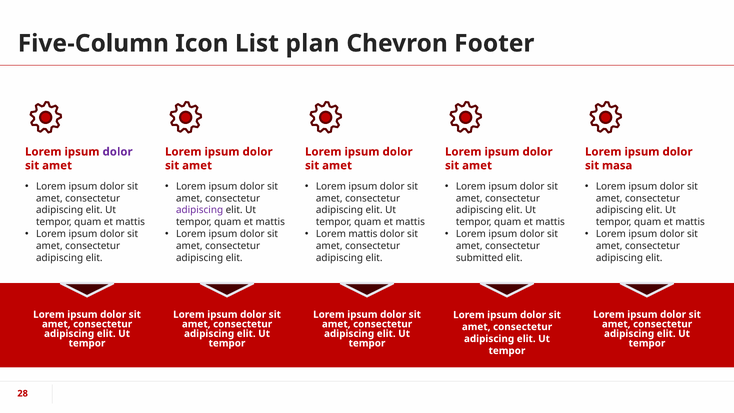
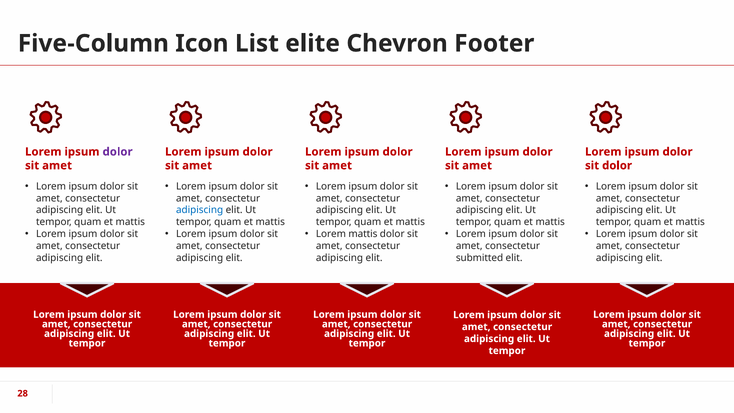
plan: plan -> elite
sit masa: masa -> dolor
adipiscing at (200, 210) colour: purple -> blue
